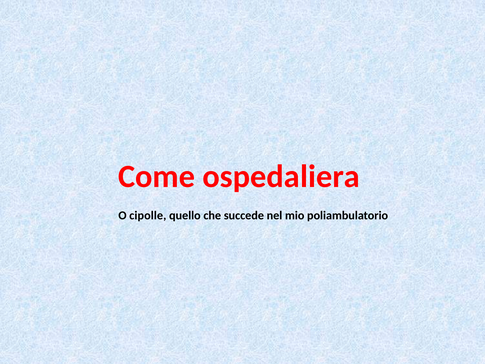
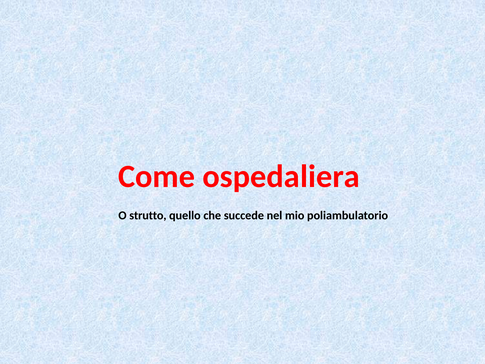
cipolle: cipolle -> strutto
